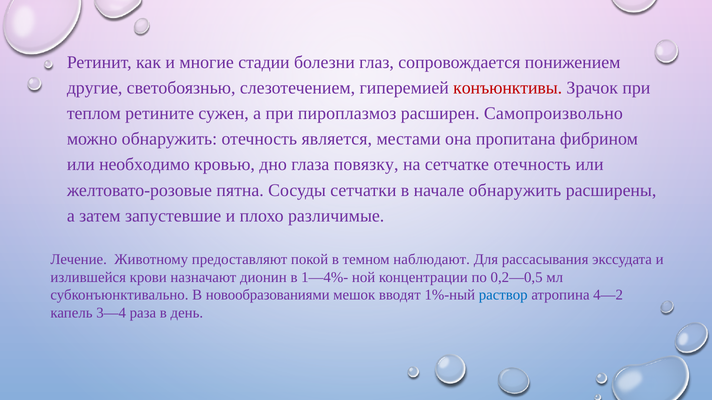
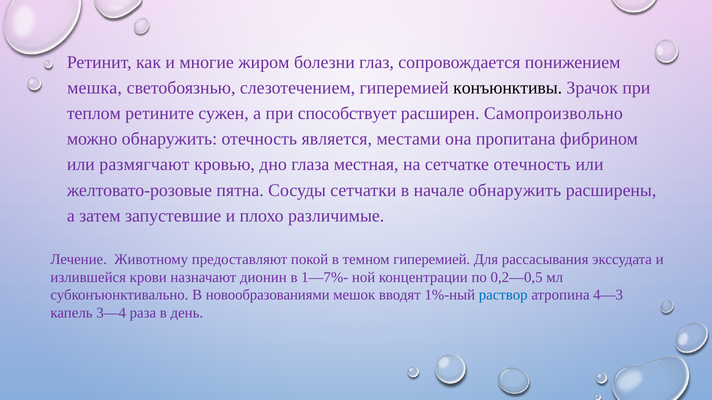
стадии: стадии -> жиром
другие: другие -> мешка
конъюнктивы colour: red -> black
пироплазмоз: пироплазмоз -> способствует
необходимо: необходимо -> размягчают
повязку: повязку -> местная
темном наблюдают: наблюдают -> гиперемией
1—4%-: 1—4%- -> 1—7%-
4—2: 4—2 -> 4—3
